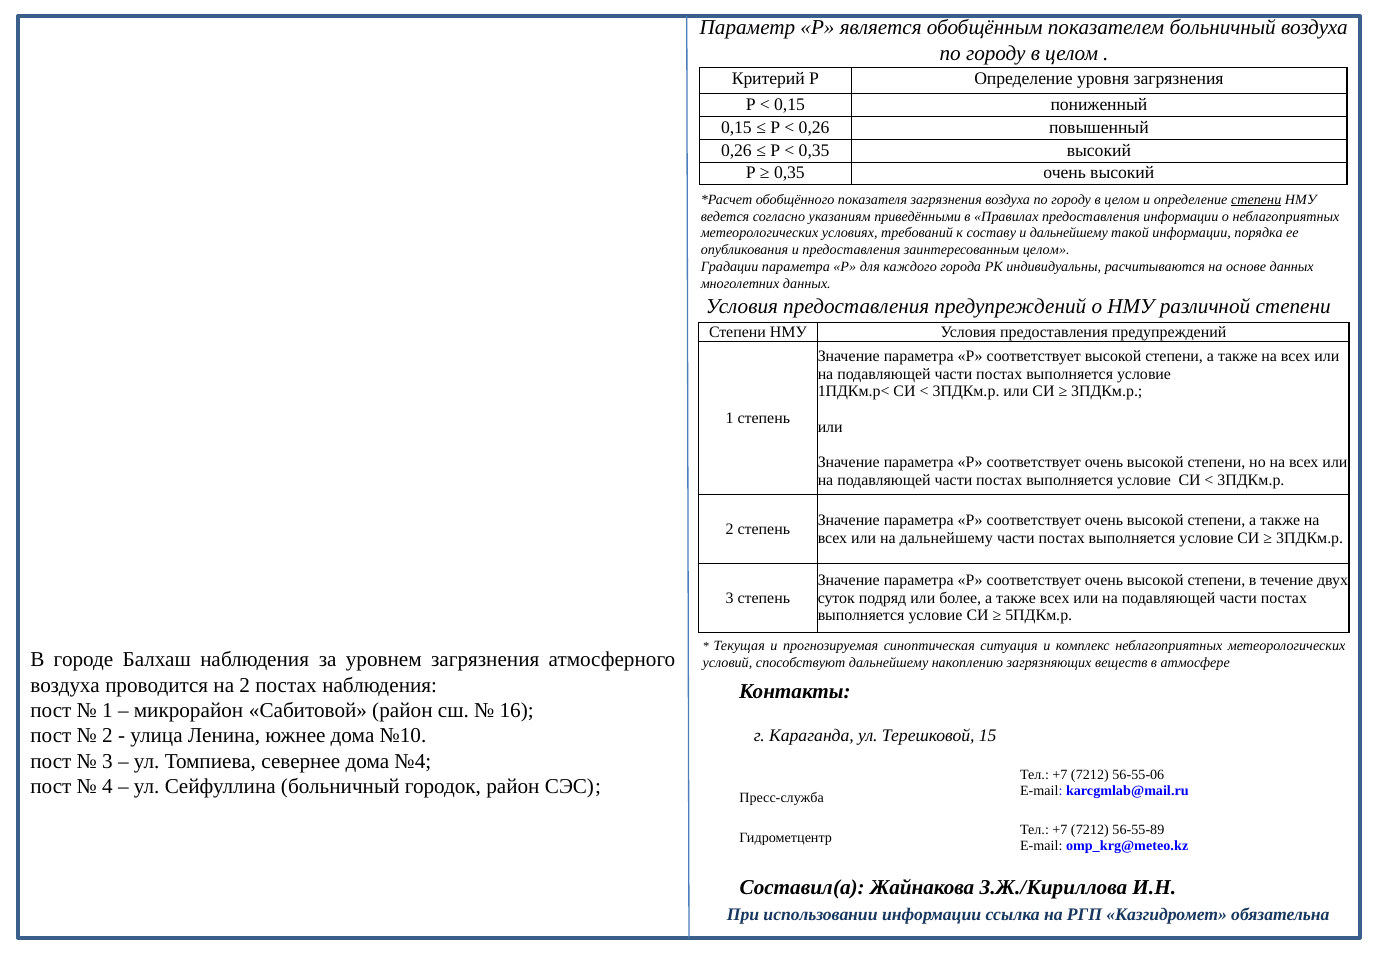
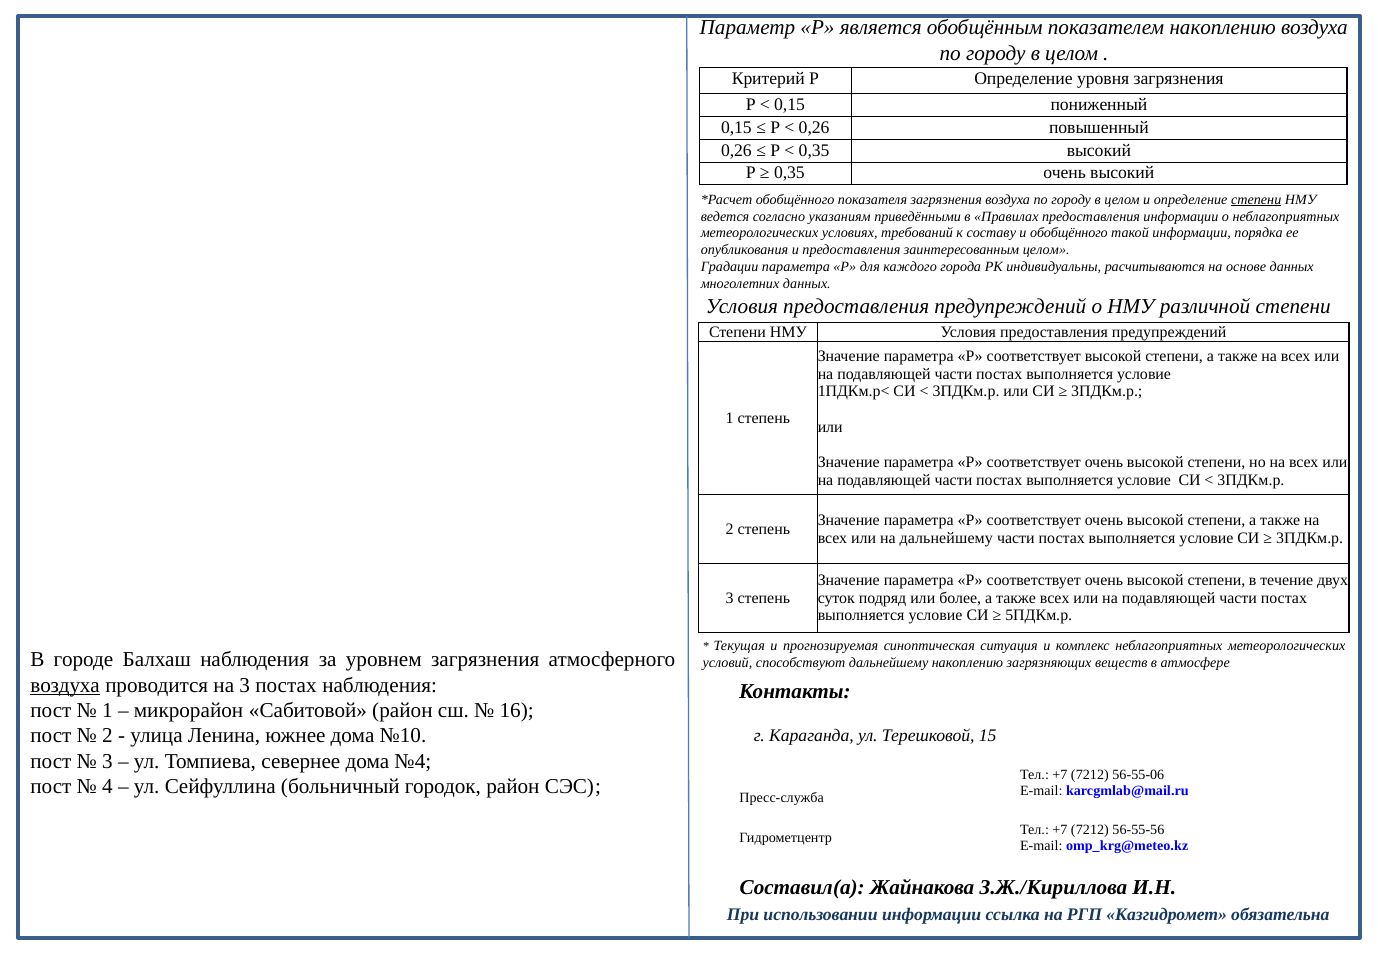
показателем больничный: больничный -> накоплению
и дальнейшему: дальнейшему -> обобщённого
воздуха at (65, 685) underline: none -> present
на 2: 2 -> 3
56-55-89: 56-55-89 -> 56-55-56
